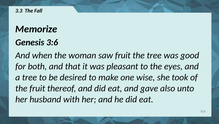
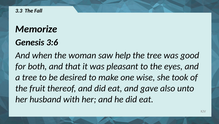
saw fruit: fruit -> help
